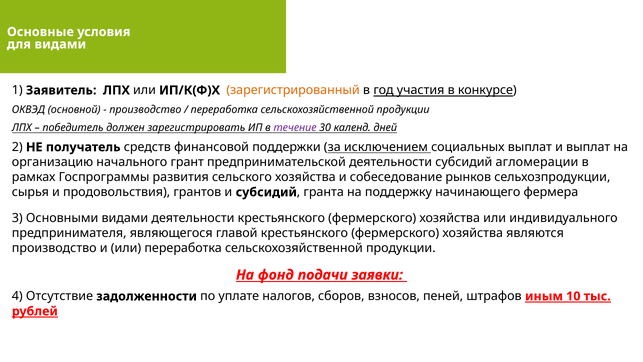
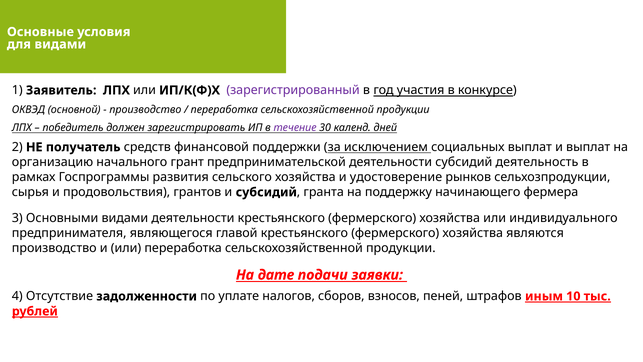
зарегистрированный colour: orange -> purple
агломерации: агломерации -> деятельность
собеседование: собеседование -> удостоверение
фонд: фонд -> дате
